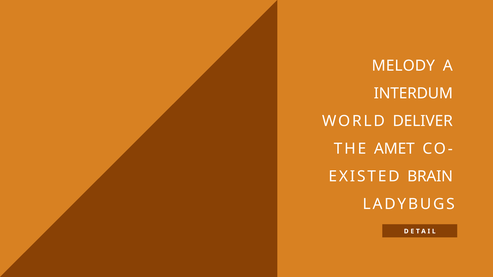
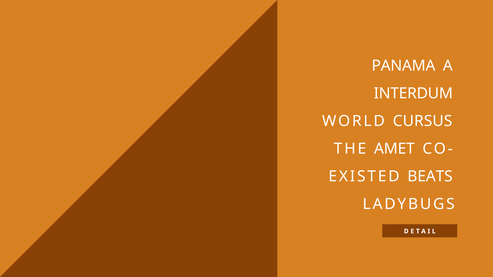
MELODY: MELODY -> PANAMA
DELIVER: DELIVER -> CURSUS
BRAIN: BRAIN -> BEATS
